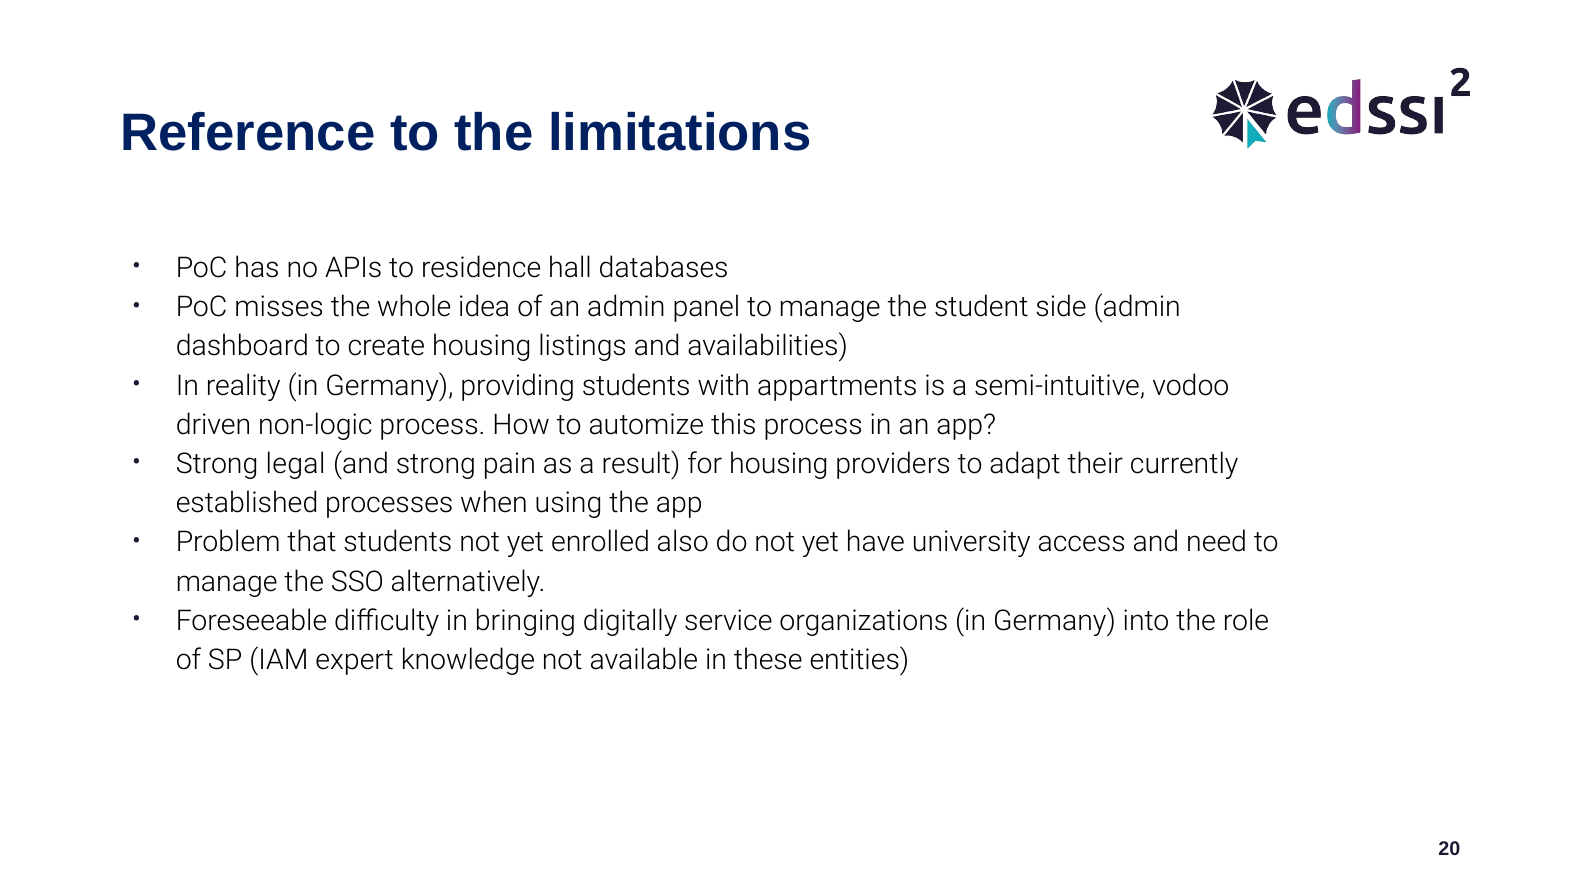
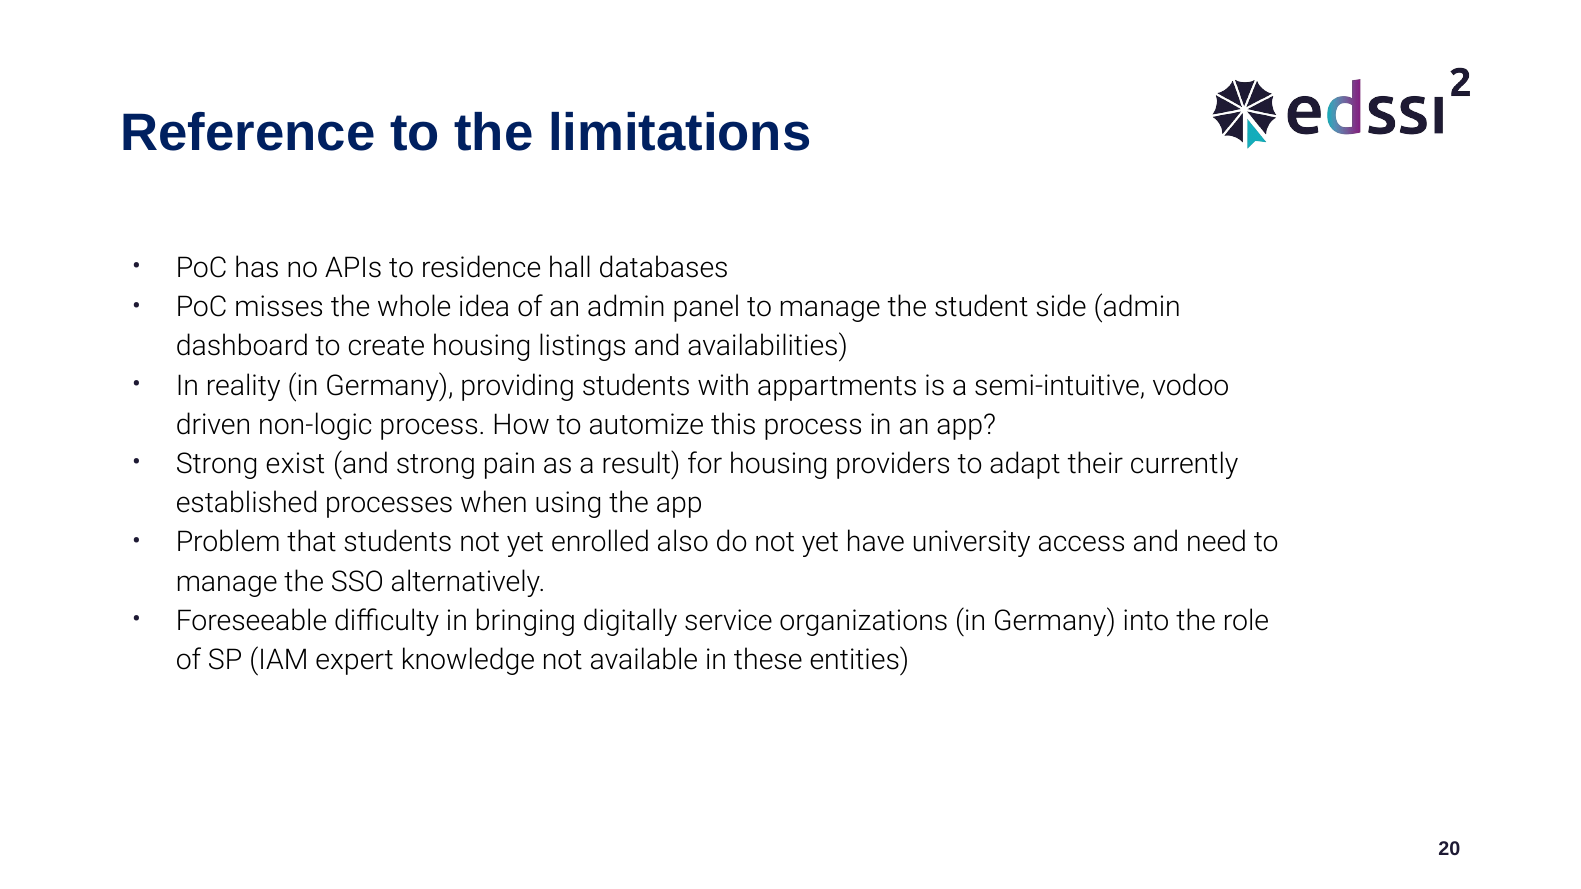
legal: legal -> exist
